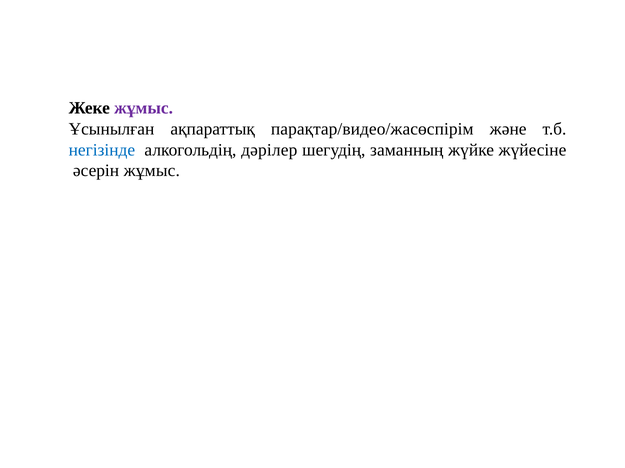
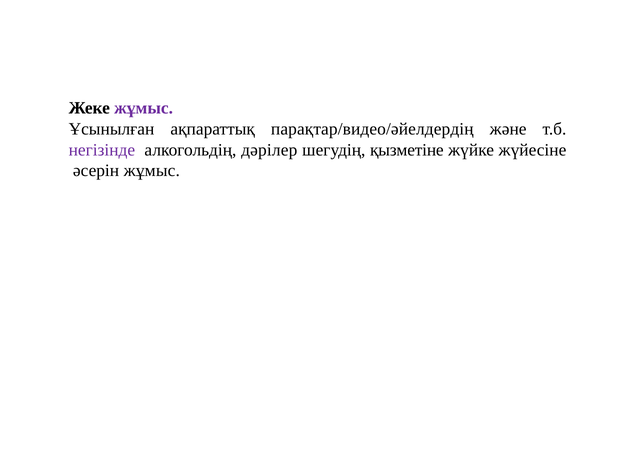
парақтар/видео/жасөспірім: парақтар/видео/жасөспірім -> парақтар/видео/әйелдердің
негізінде colour: blue -> purple
заманның: заманның -> қызметіне
